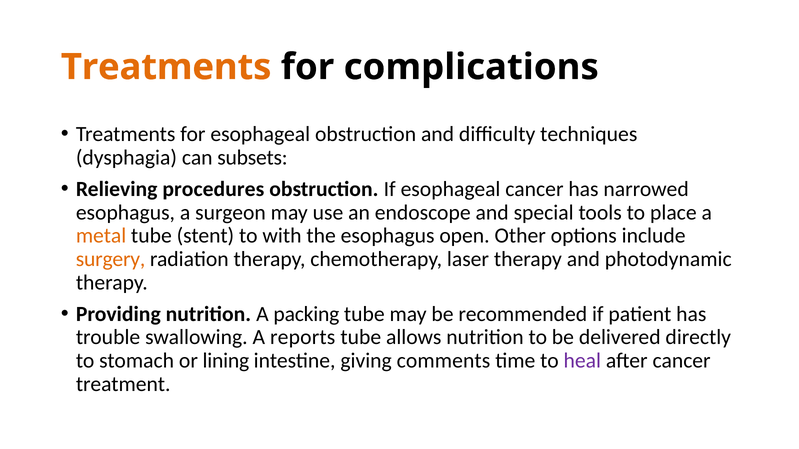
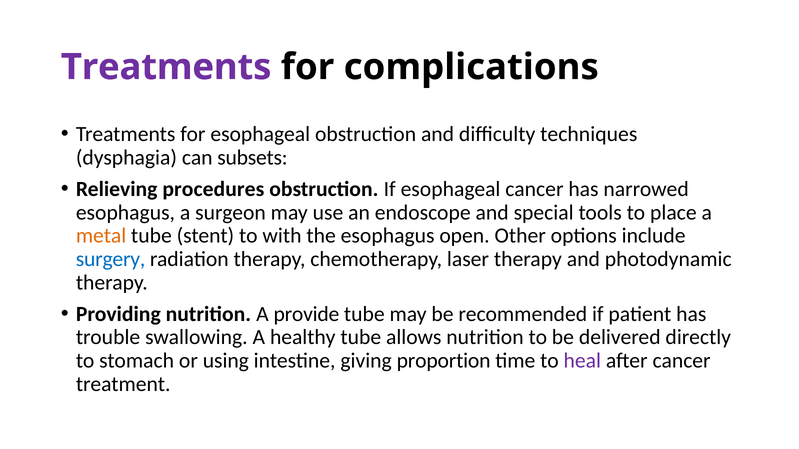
Treatments at (166, 67) colour: orange -> purple
surgery colour: orange -> blue
packing: packing -> provide
reports: reports -> healthy
lining: lining -> using
comments: comments -> proportion
